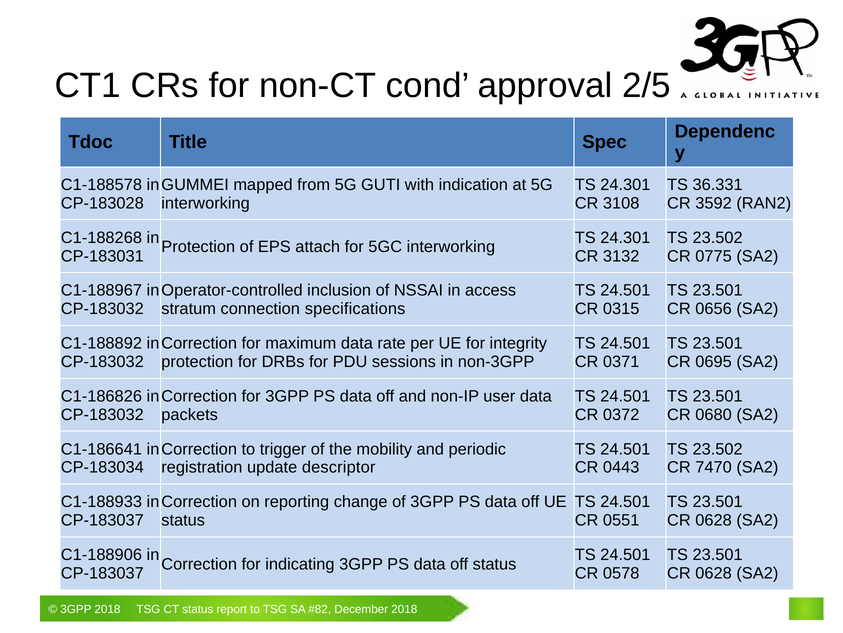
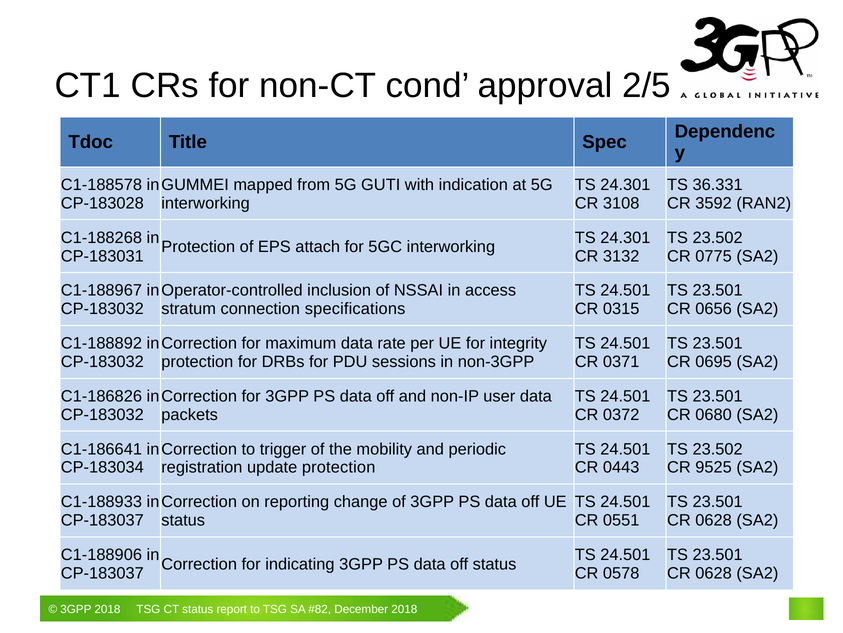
update descriptor: descriptor -> protection
7470: 7470 -> 9525
